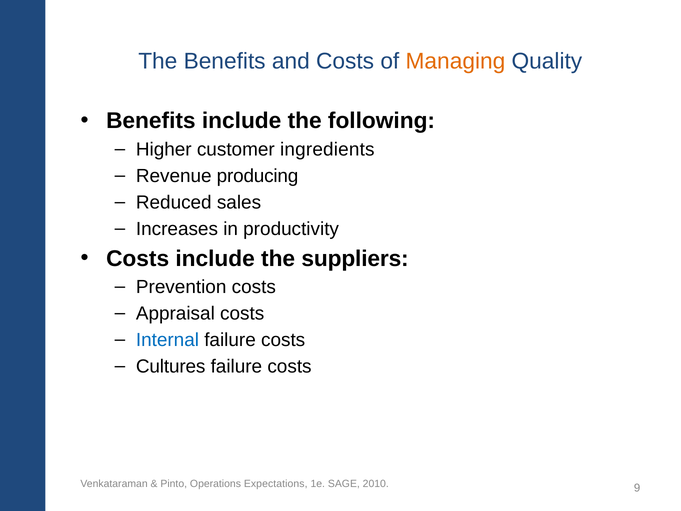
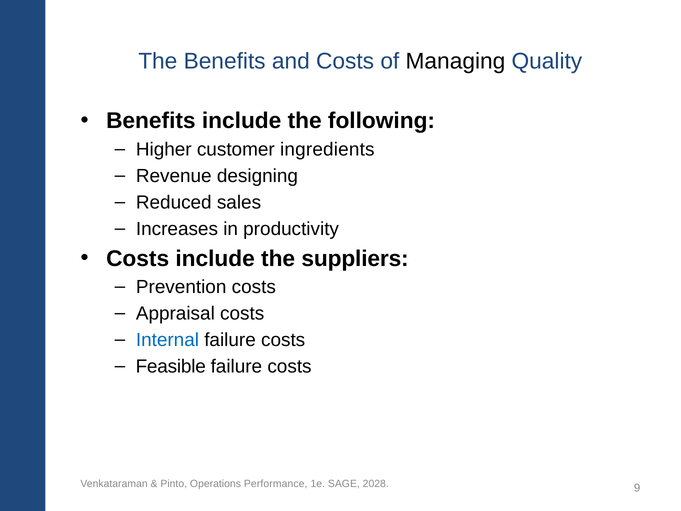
Managing colour: orange -> black
producing: producing -> designing
Cultures: Cultures -> Feasible
Expectations: Expectations -> Performance
2010: 2010 -> 2028
